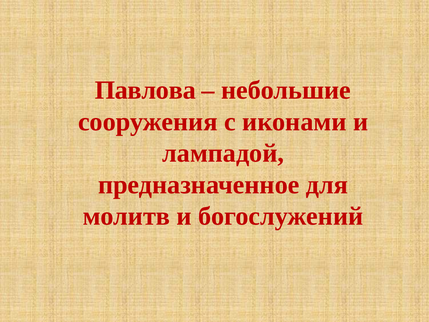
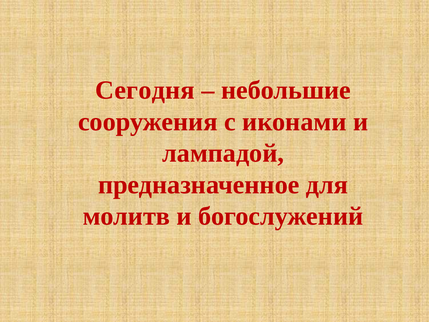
Павлова: Павлова -> Сегодня
